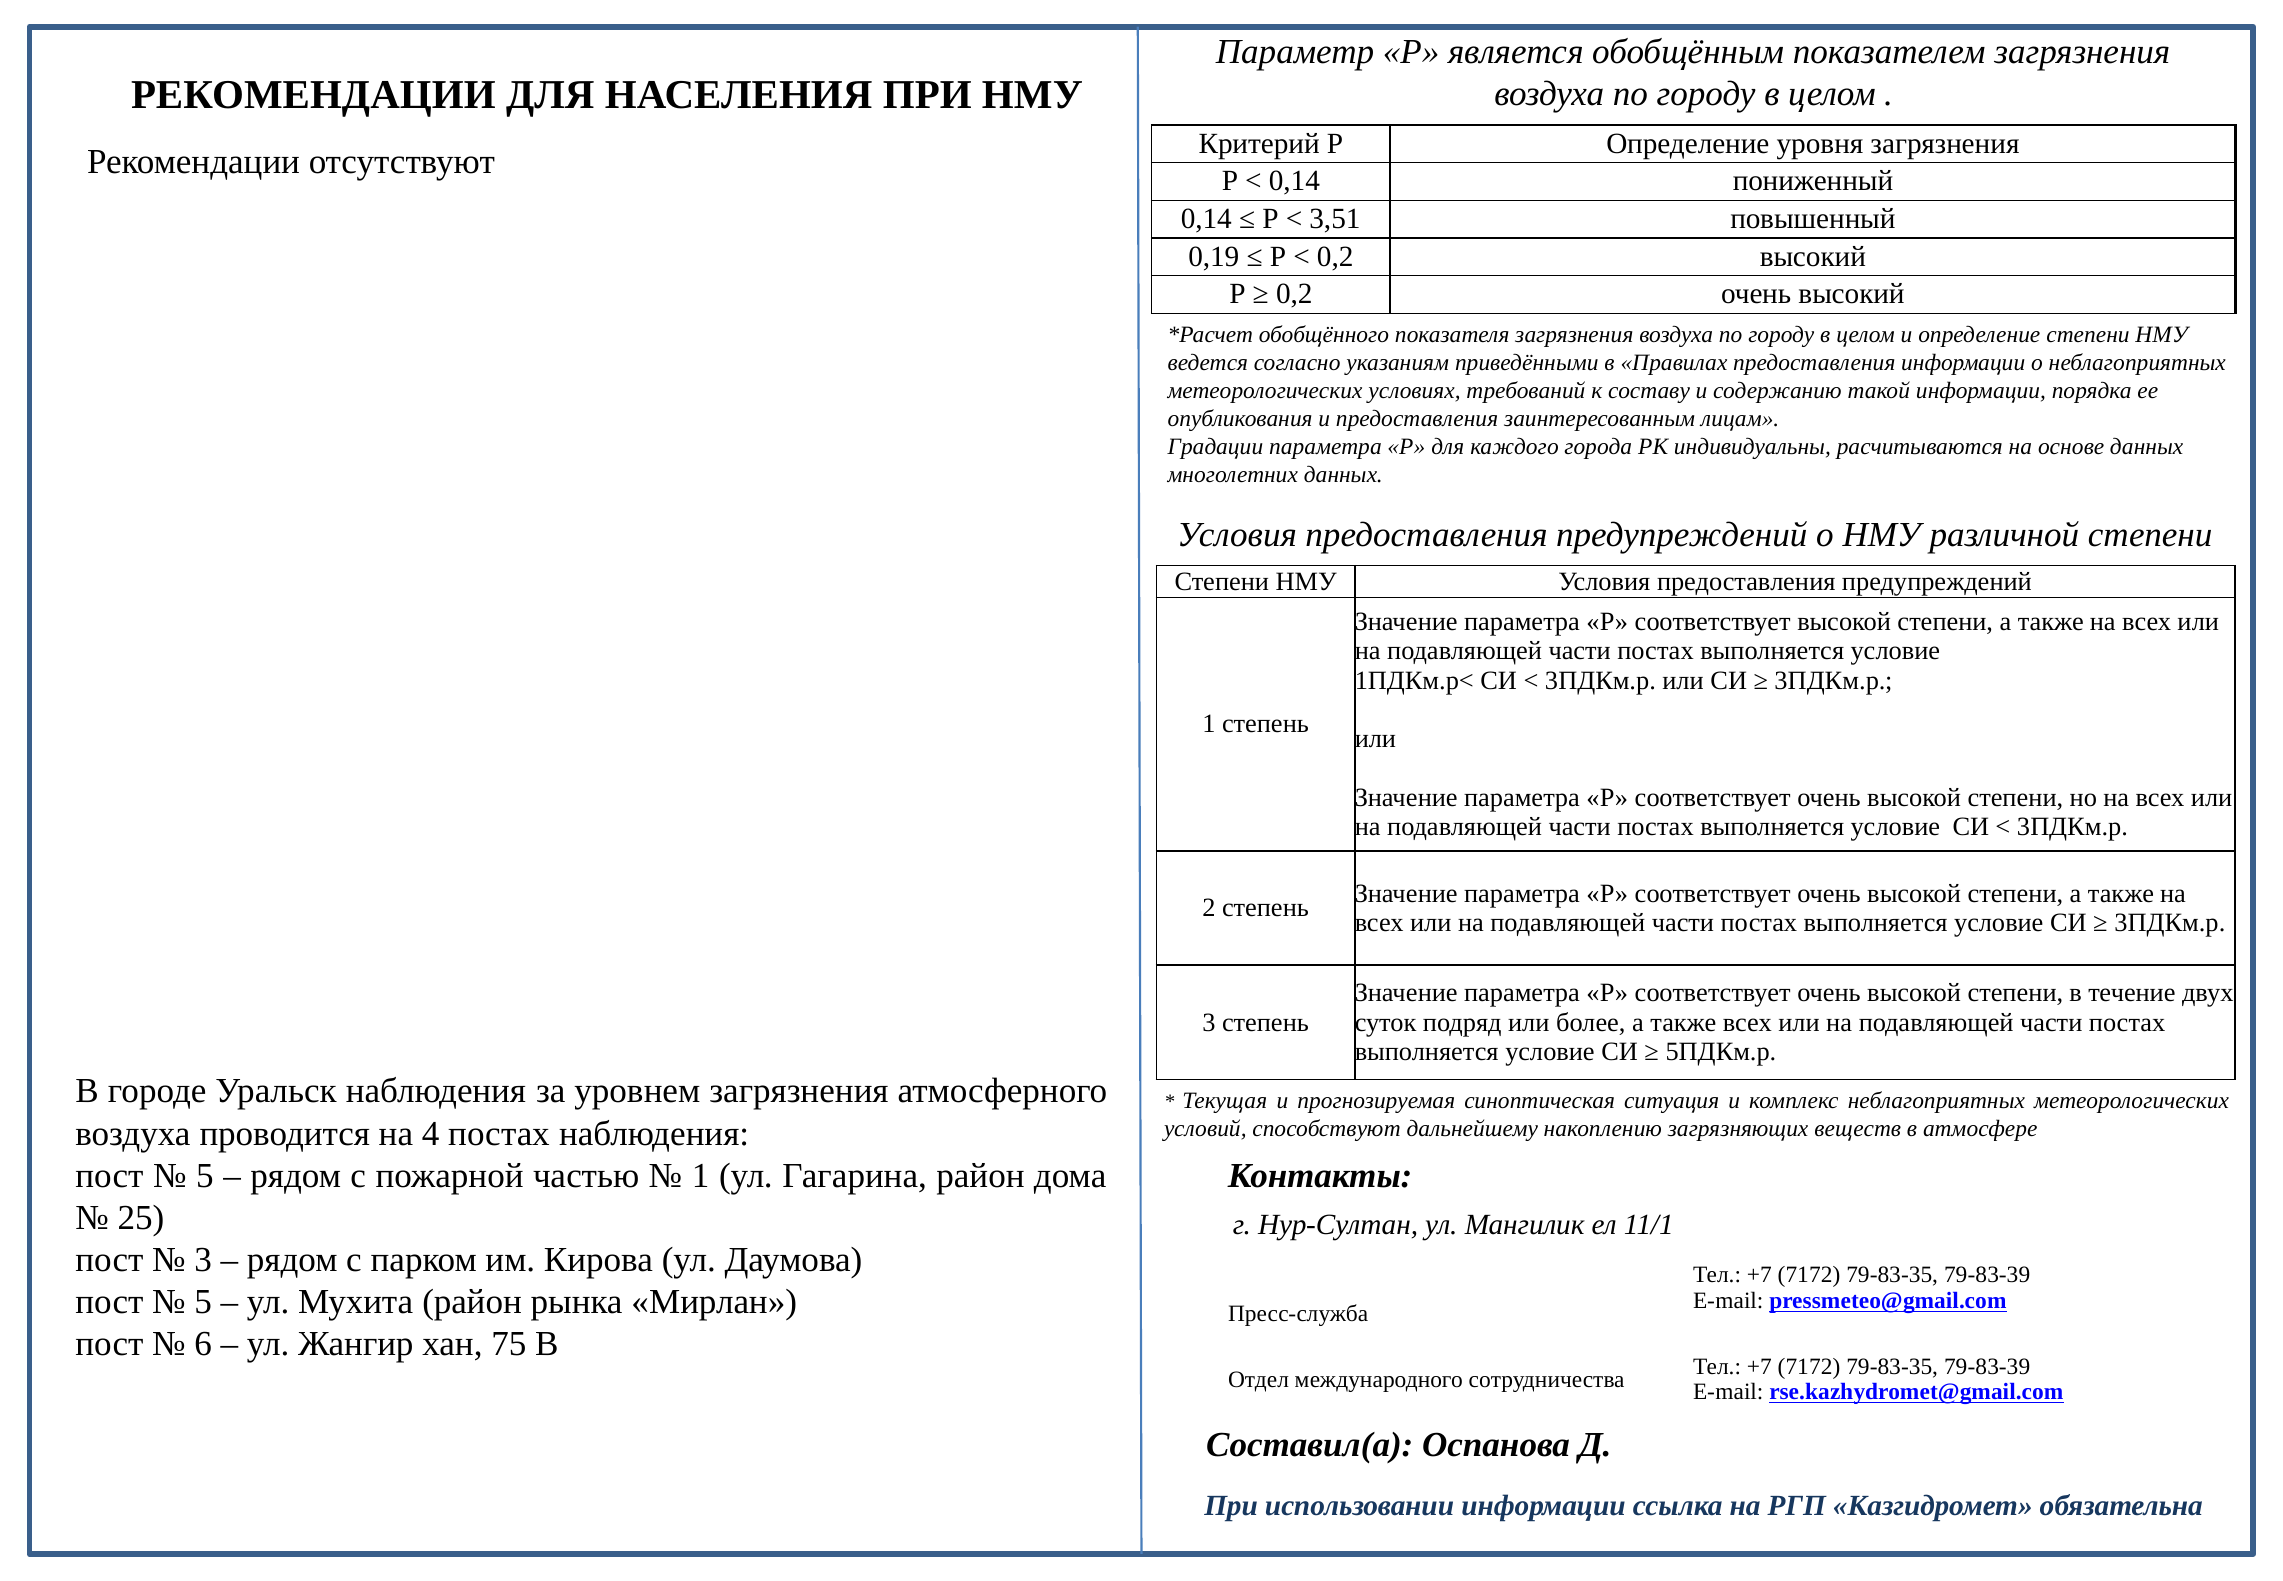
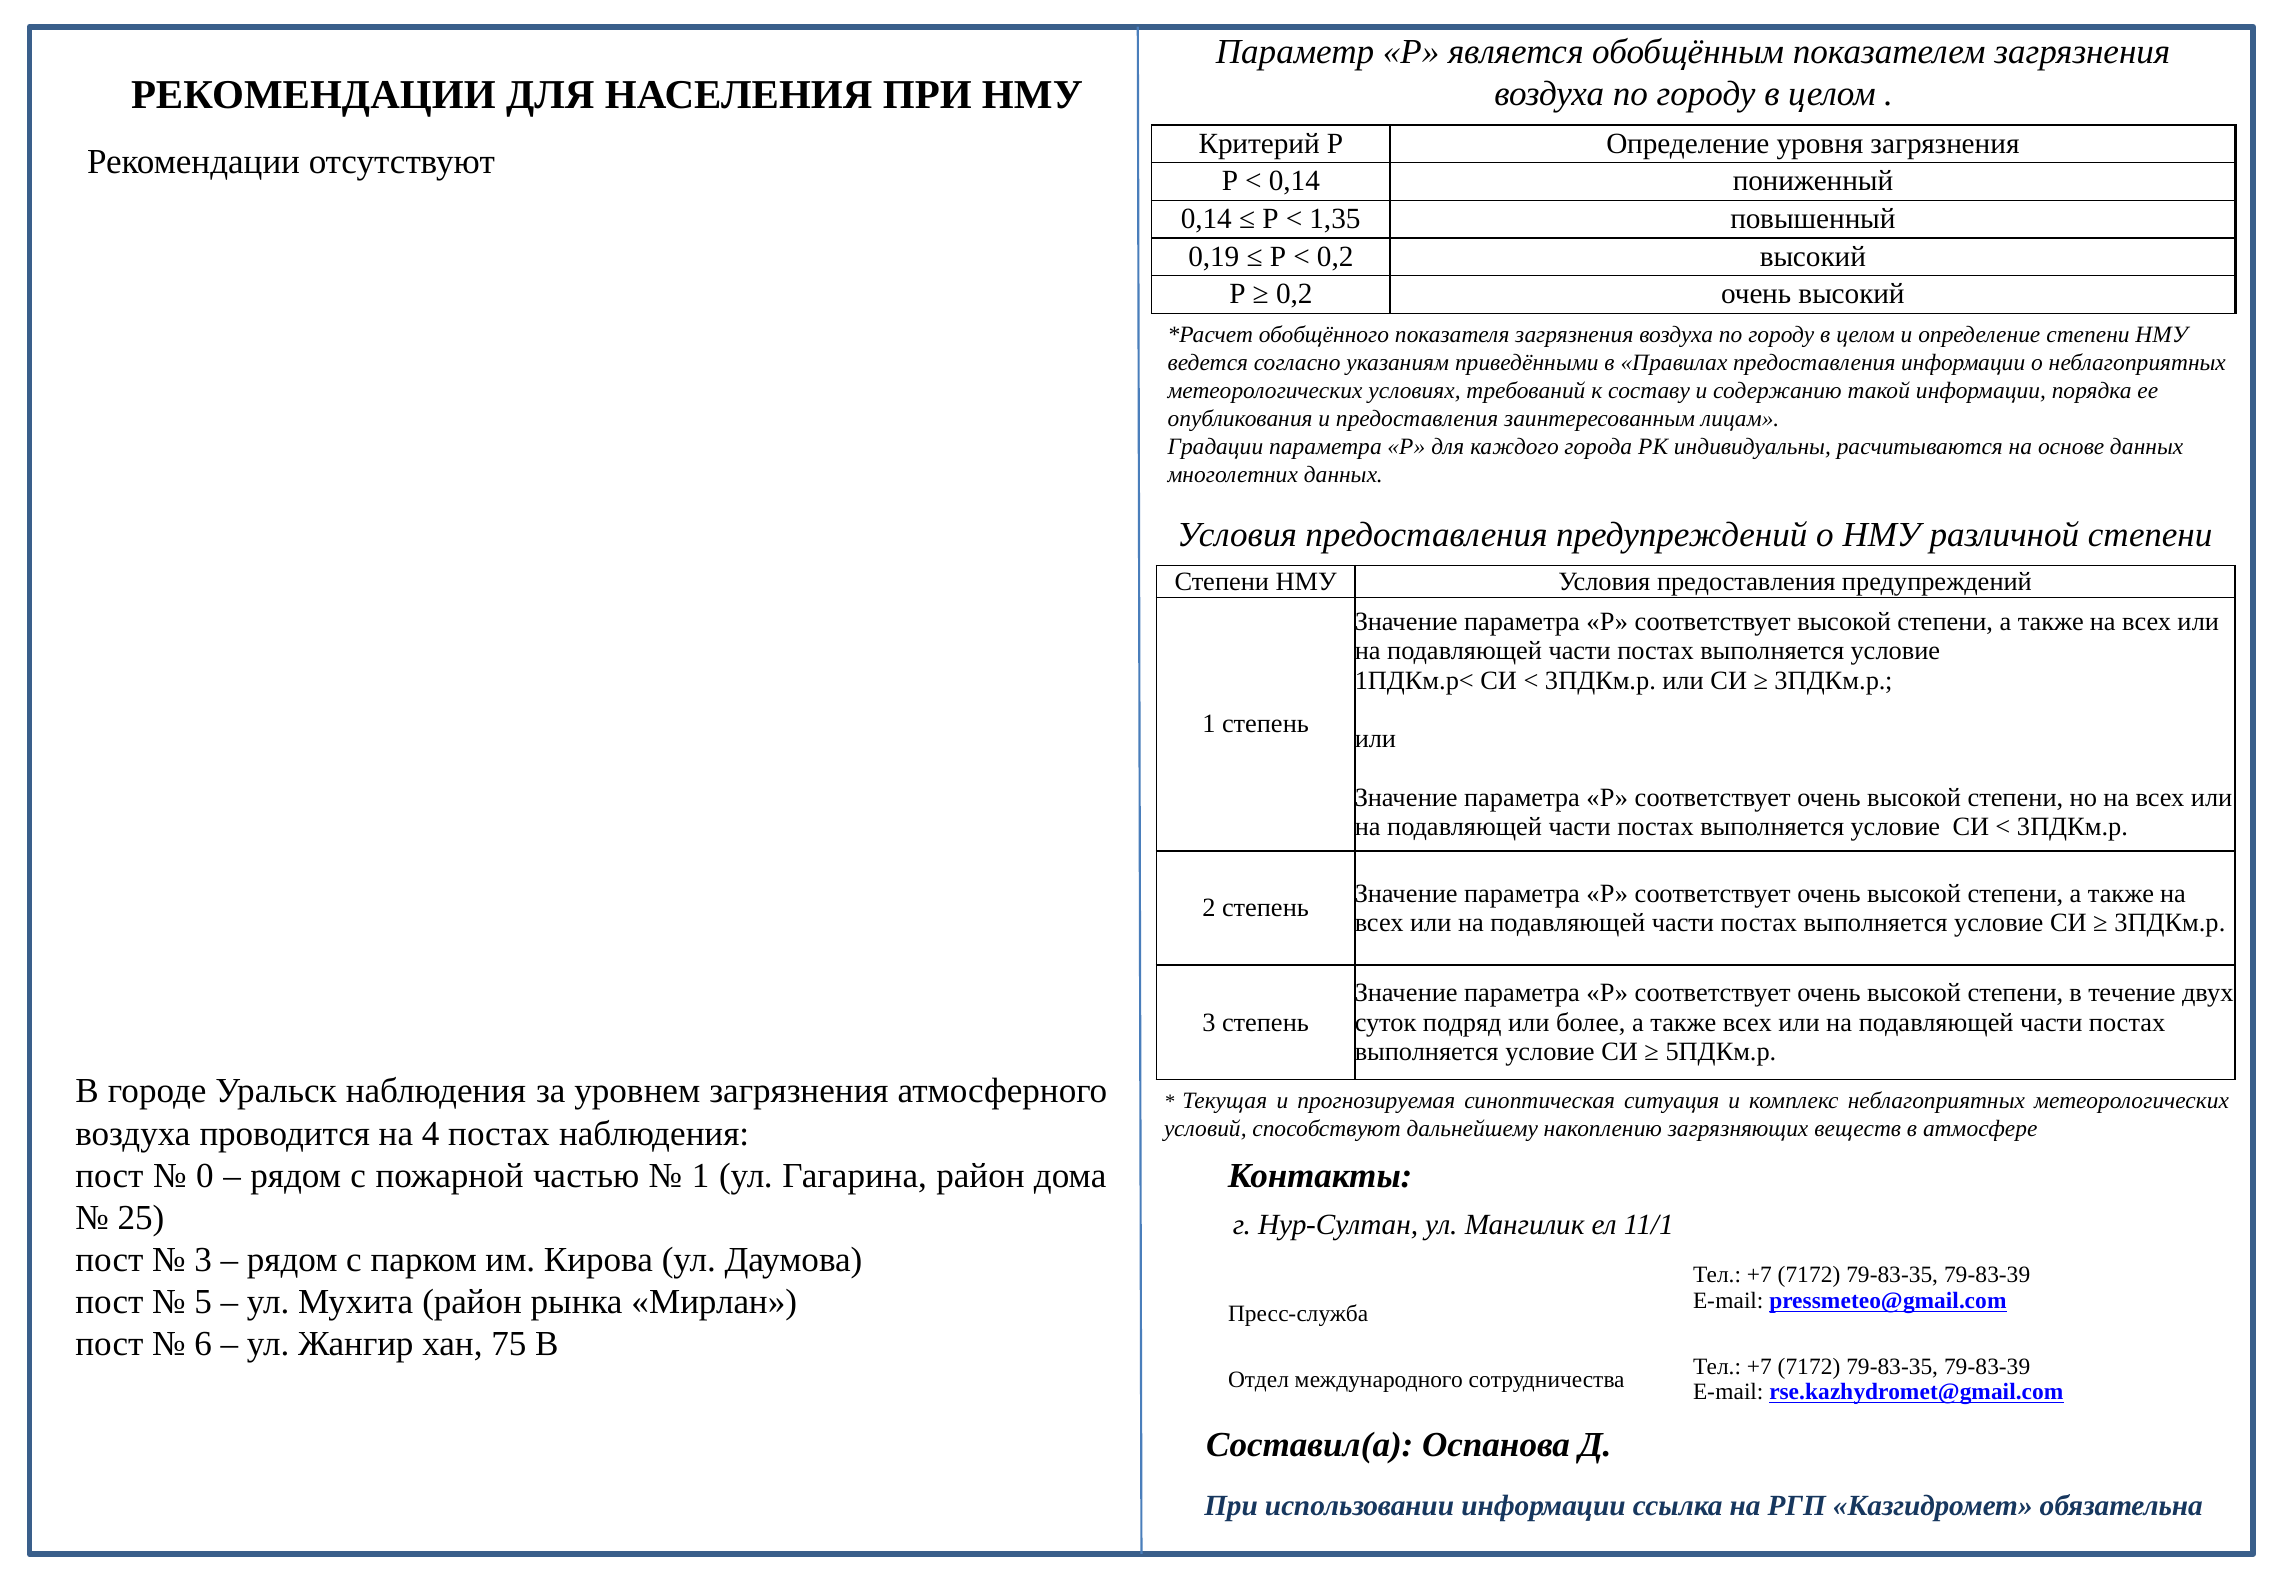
3,51: 3,51 -> 1,35
5 at (205, 1175): 5 -> 0
